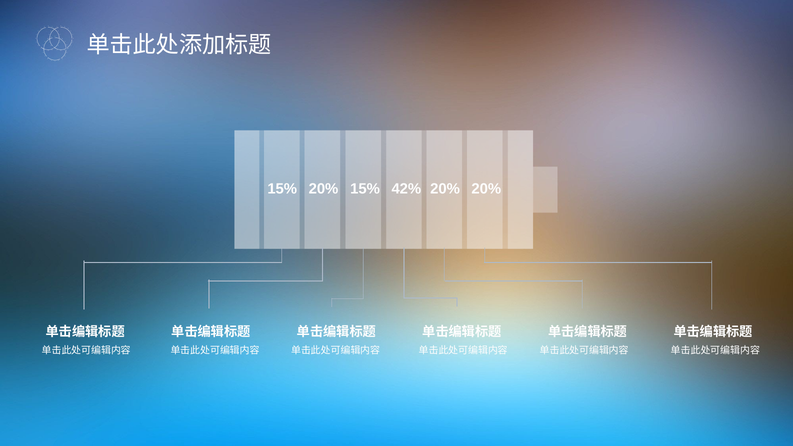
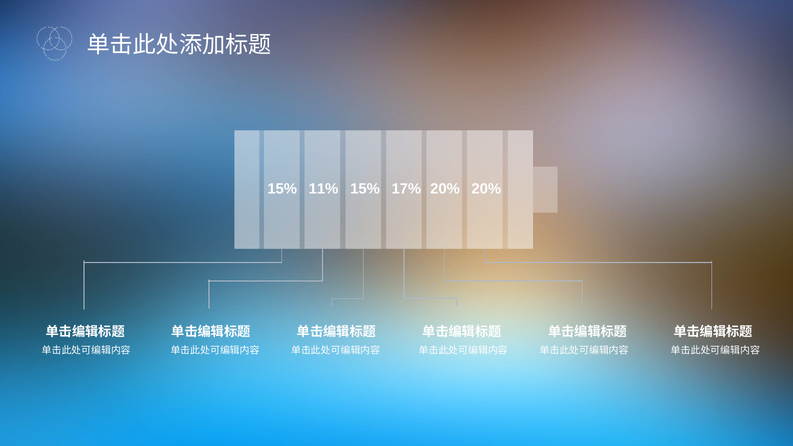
15% 20%: 20% -> 11%
42%: 42% -> 17%
